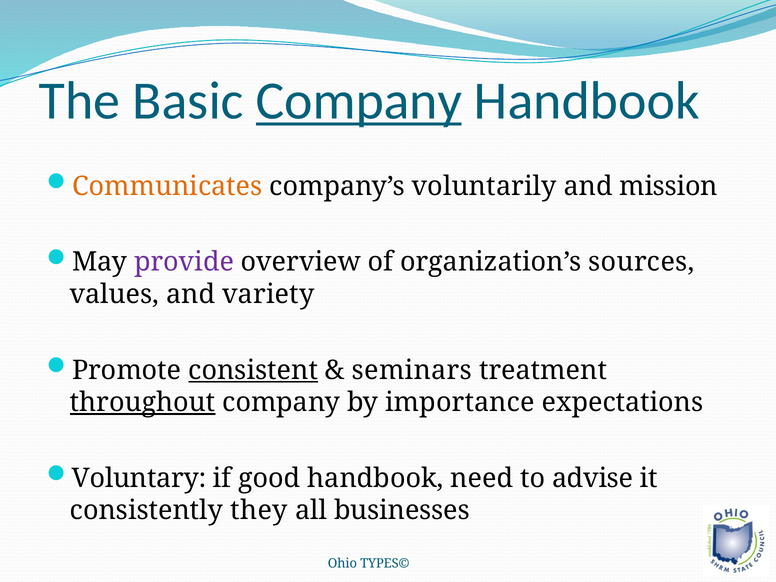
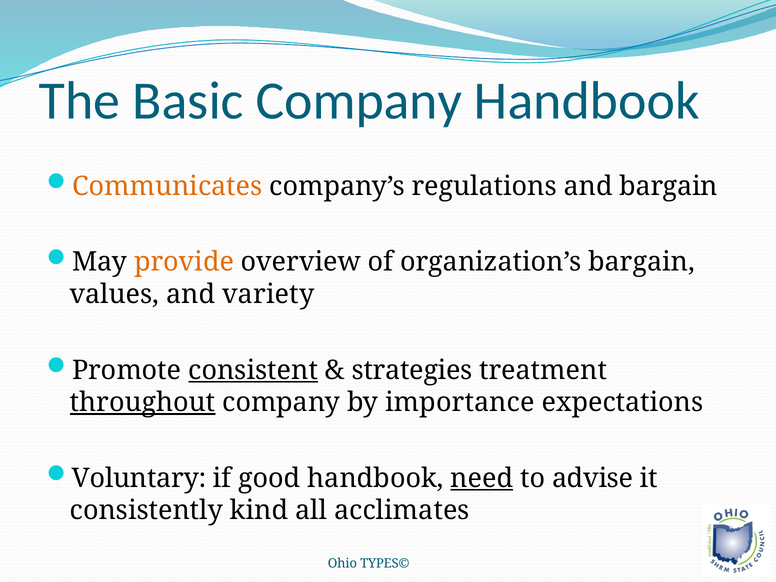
Company at (359, 101) underline: present -> none
voluntarily: voluntarily -> regulations
and mission: mission -> bargain
provide colour: purple -> orange
organization’s sources: sources -> bargain
seminars: seminars -> strategies
need underline: none -> present
they: they -> kind
businesses: businesses -> acclimates
